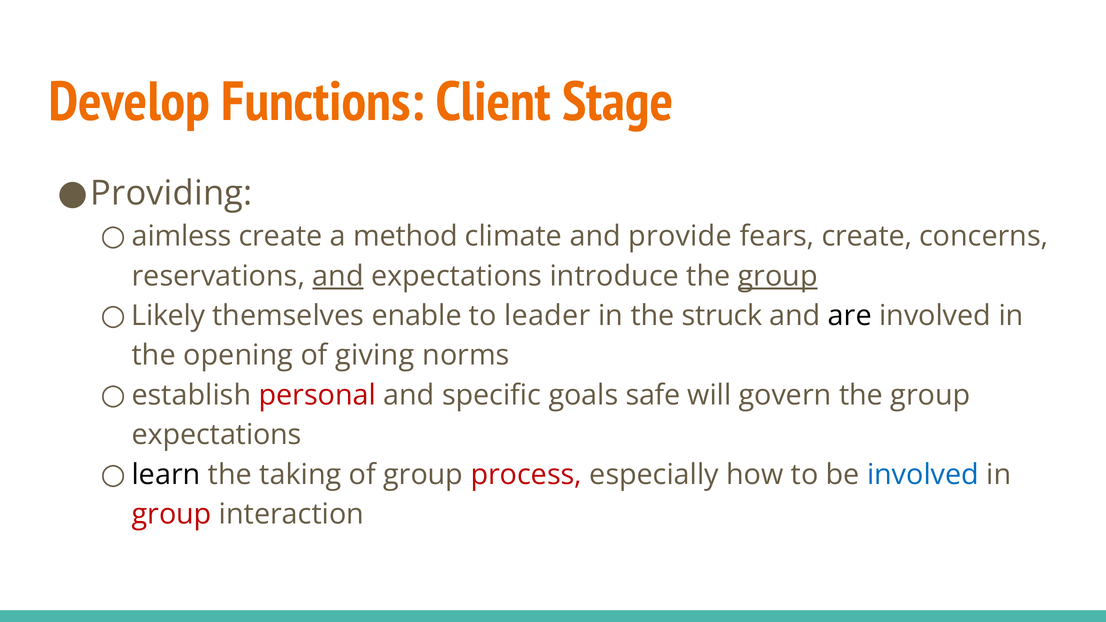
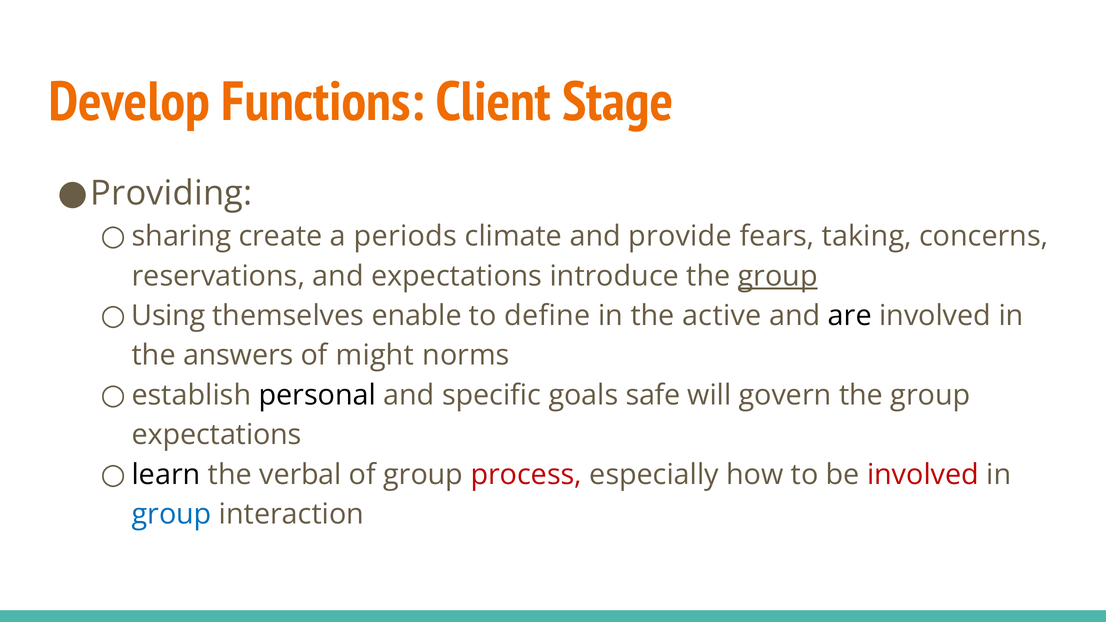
aimless: aimless -> sharing
method: method -> periods
fears create: create -> taking
and at (338, 276) underline: present -> none
Likely: Likely -> Using
leader: leader -> define
struck: struck -> active
opening: opening -> answers
giving: giving -> might
personal colour: red -> black
taking: taking -> verbal
involved at (923, 475) colour: blue -> red
group at (172, 514) colour: red -> blue
